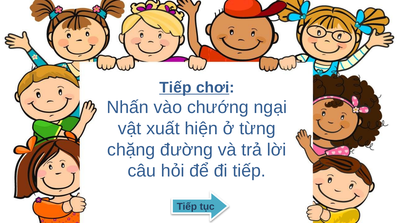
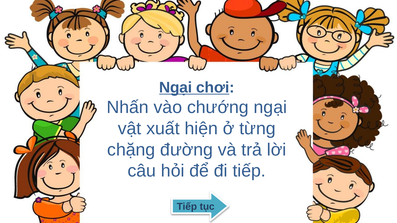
Tiếp at (175, 88): Tiếp -> Ngại
